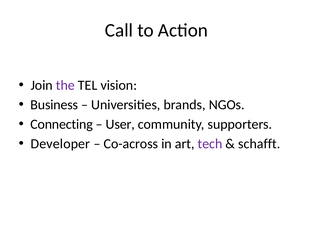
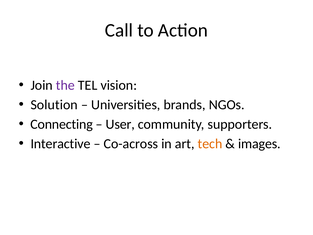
Business: Business -> Solution
Developer: Developer -> Interactive
tech colour: purple -> orange
schafft: schafft -> images
